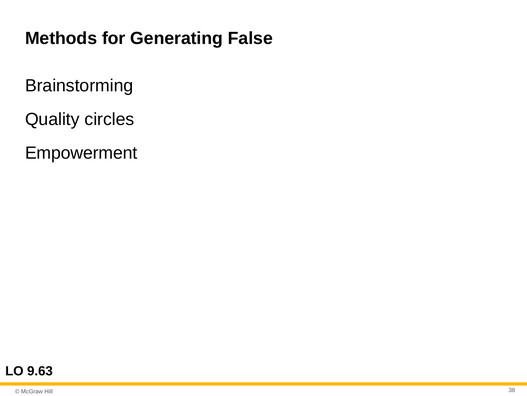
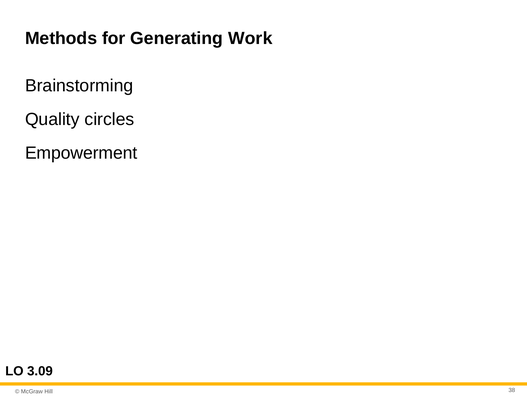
False: False -> Work
9.63: 9.63 -> 3.09
